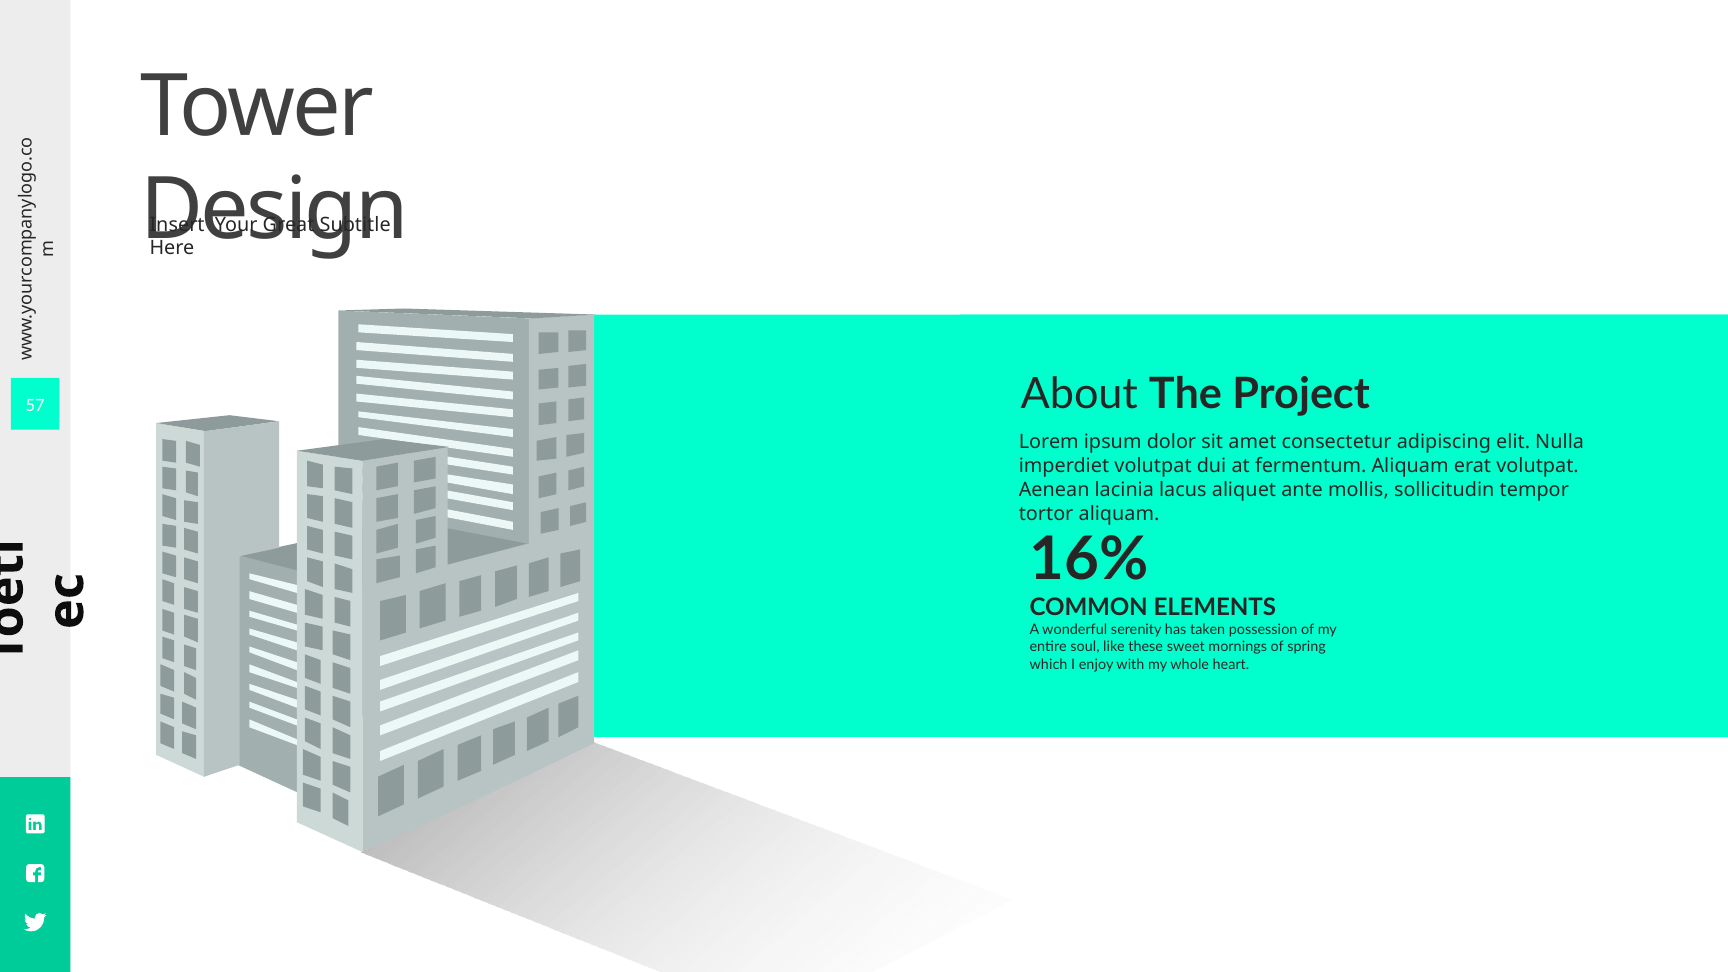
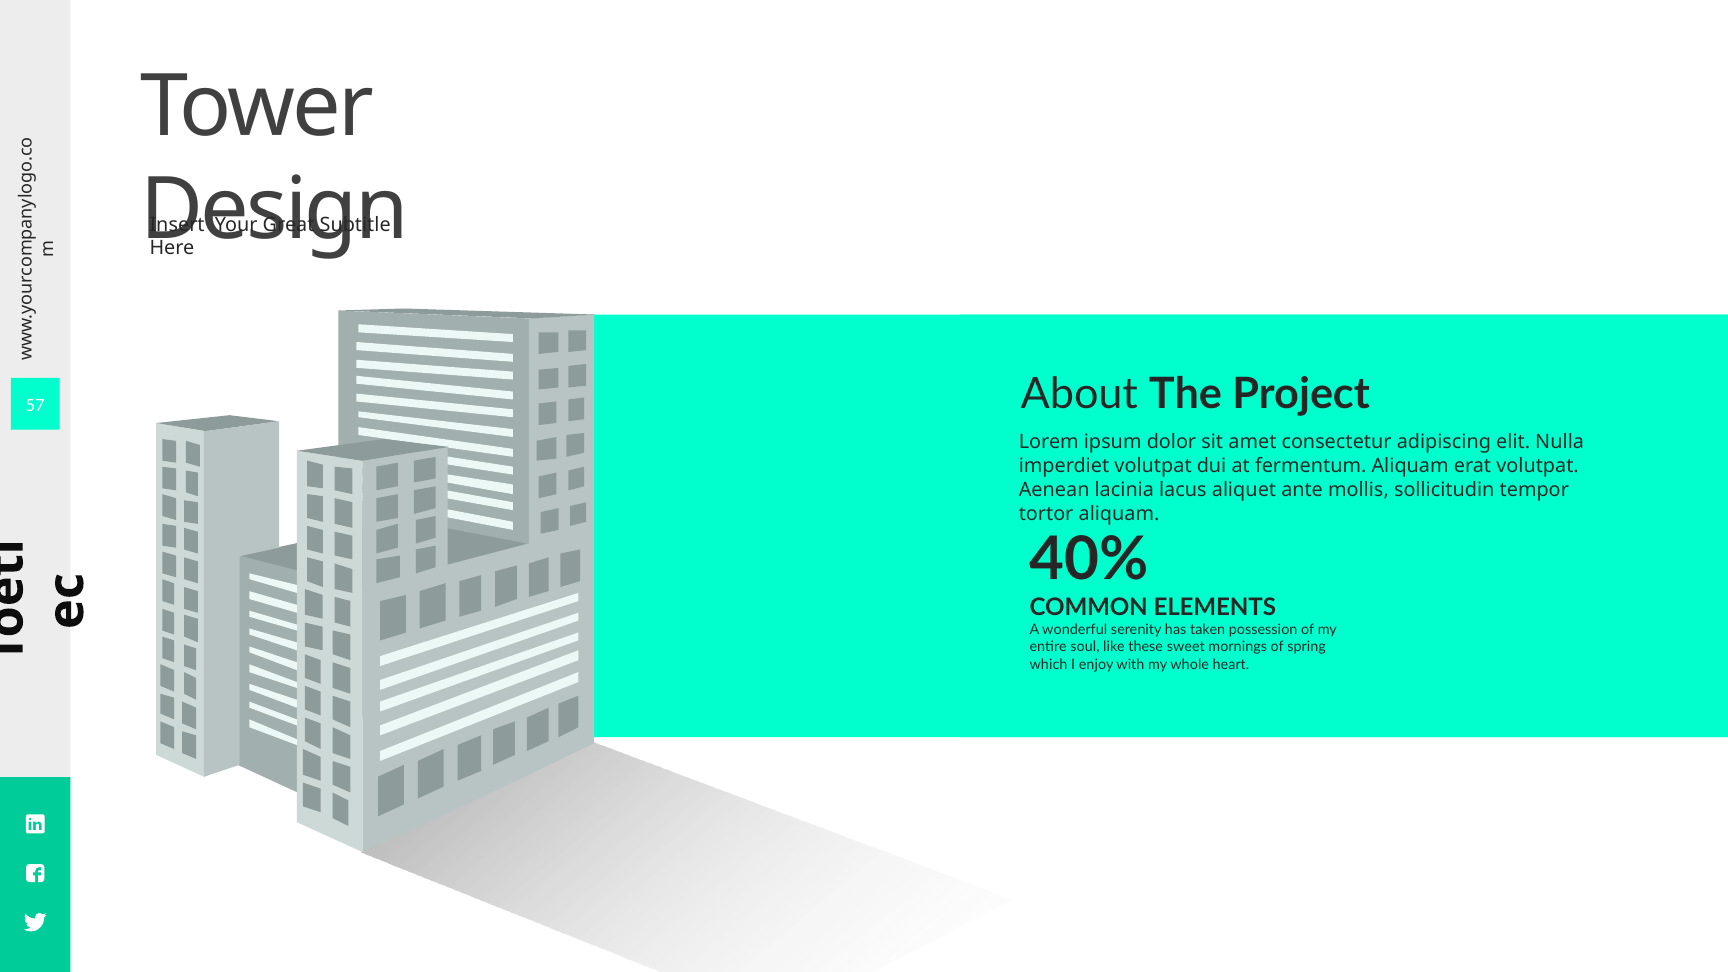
16%: 16% -> 40%
